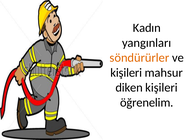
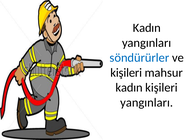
söndürürler colour: orange -> blue
diken at (129, 88): diken -> kadın
öğrenelim at (147, 103): öğrenelim -> yangınları
